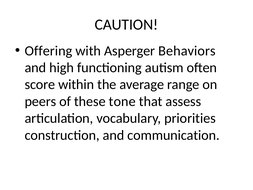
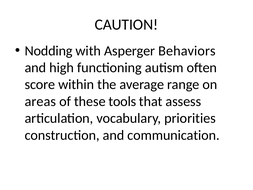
Offering: Offering -> Nodding
peers: peers -> areas
tone: tone -> tools
